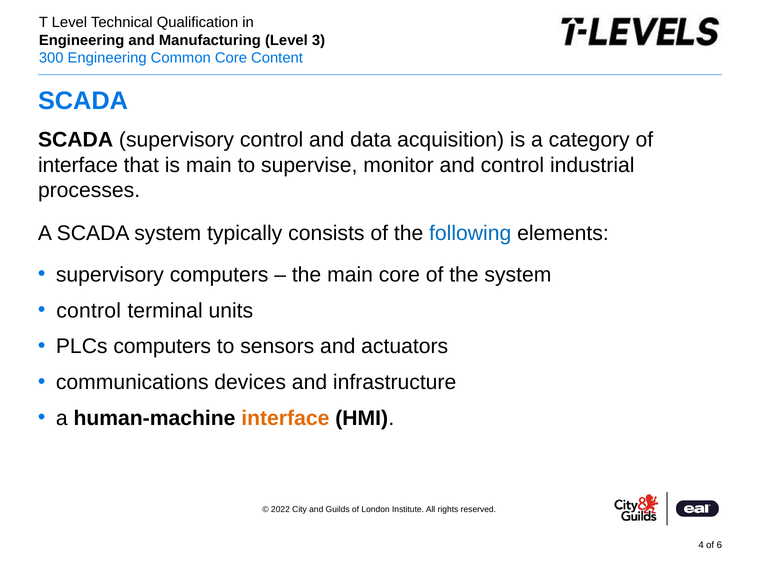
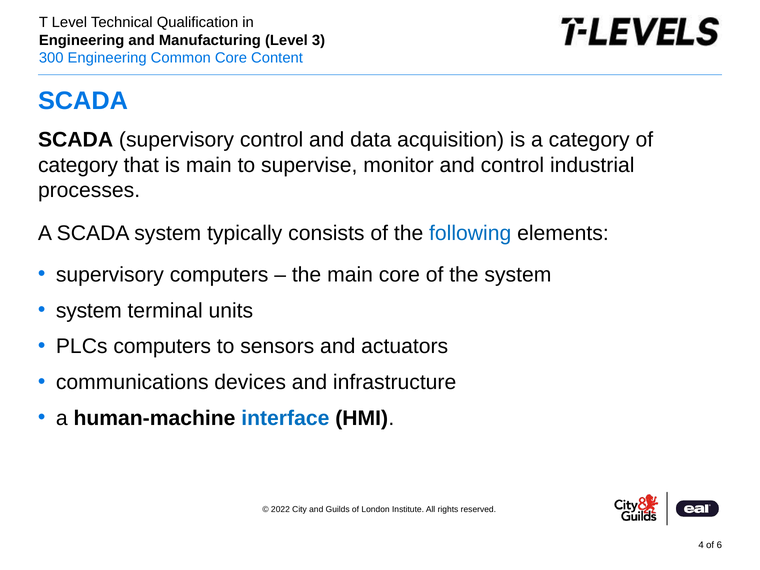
interface at (78, 165): interface -> category
control at (89, 311): control -> system
interface at (285, 418) colour: orange -> blue
